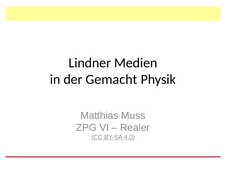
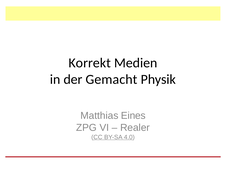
Lindner: Lindner -> Korrekt
Muss: Muss -> Eines
